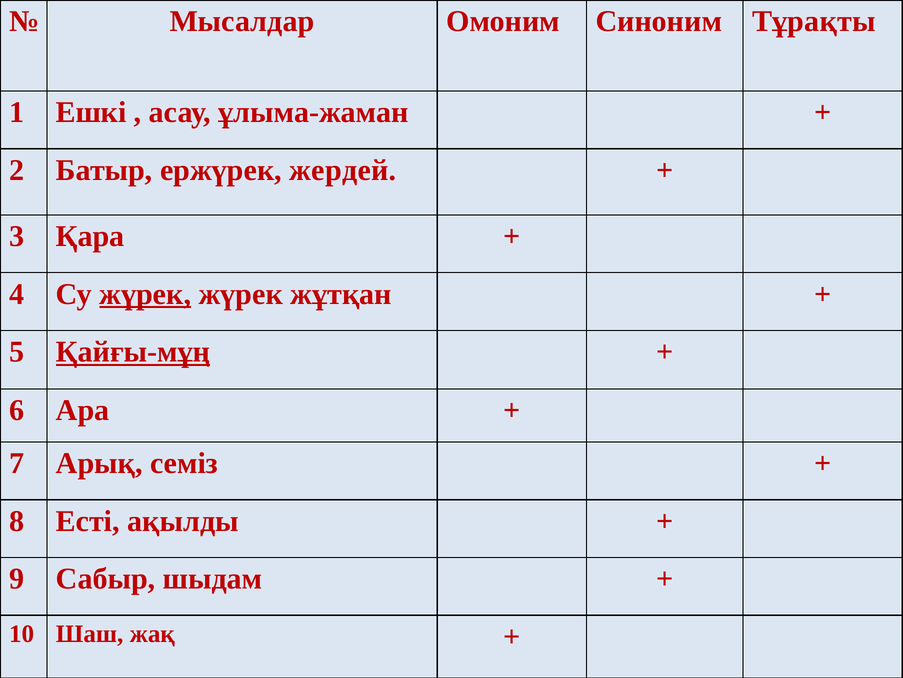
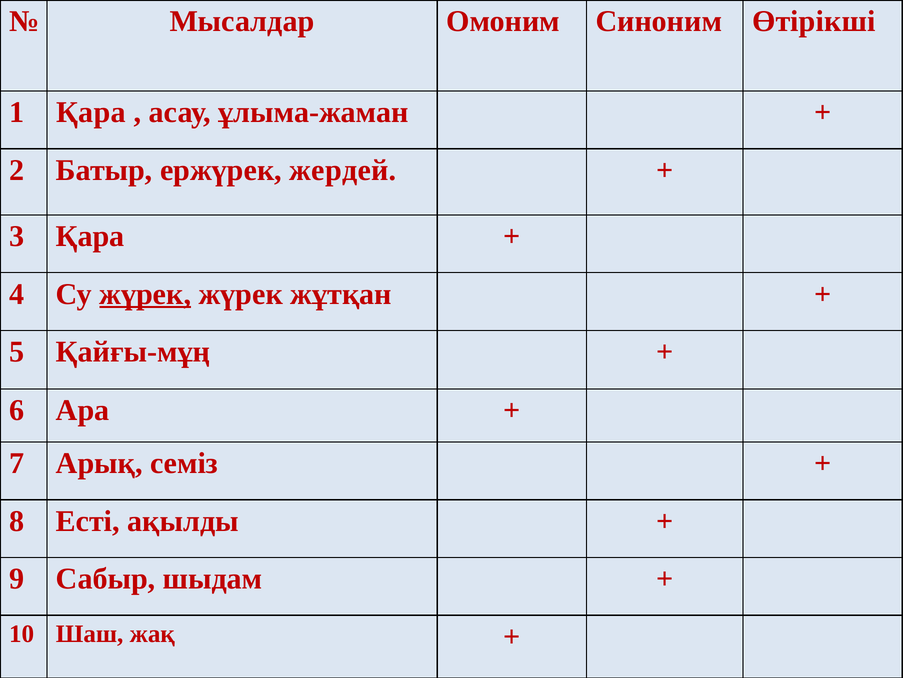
Тұрақты: Тұрақты -> Өтірікші
1 Ешкі: Ешкі -> Қара
Қайғы-мұң underline: present -> none
